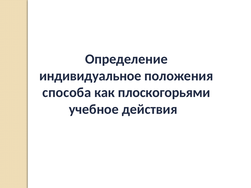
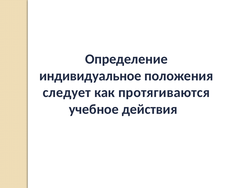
способа: способа -> следует
плоскогорьями: плоскогорьями -> протягиваются
